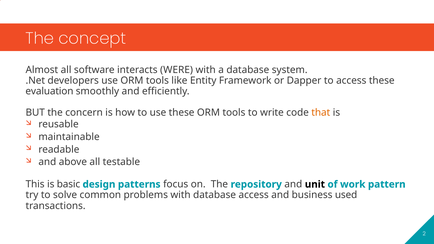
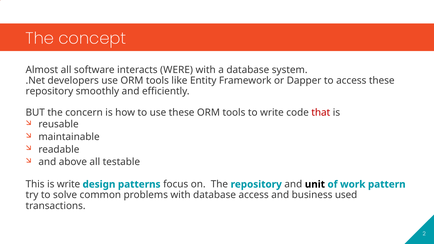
evaluation at (49, 91): evaluation -> repository
that colour: orange -> red
is basic: basic -> write
